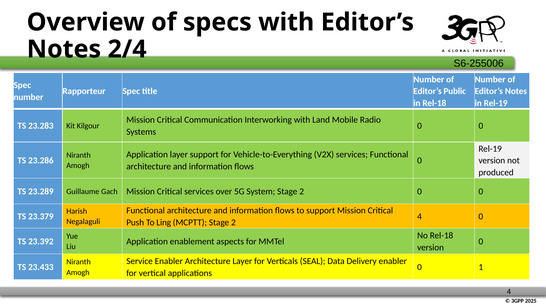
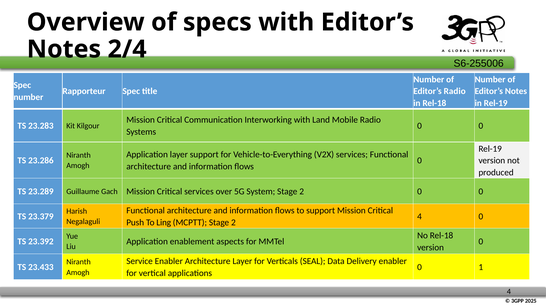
Editor’s Public: Public -> Radio
